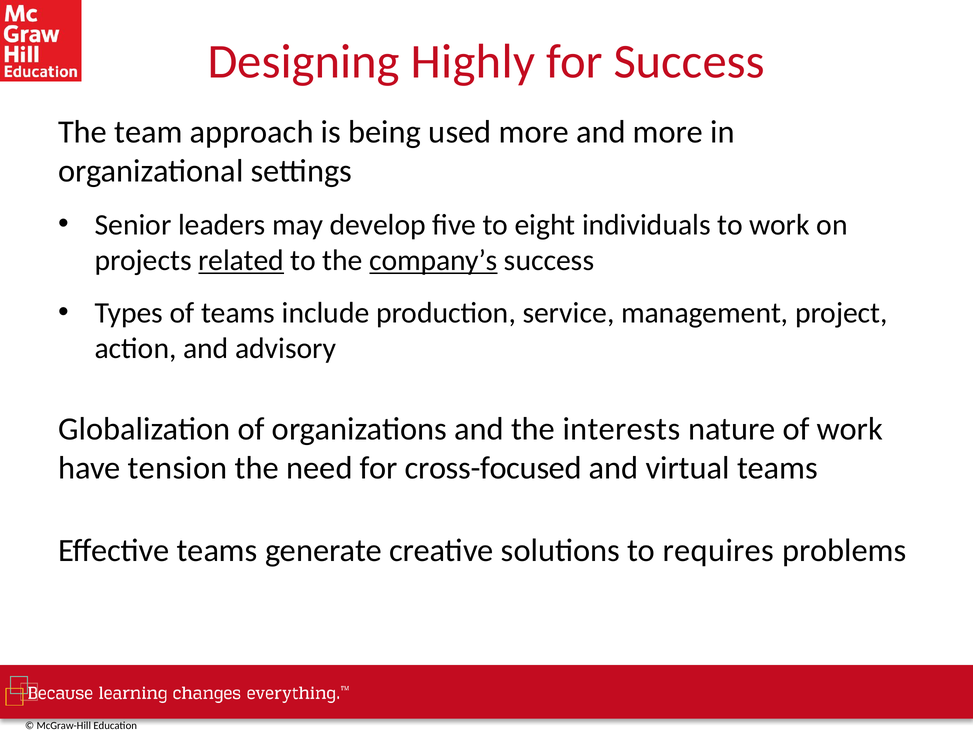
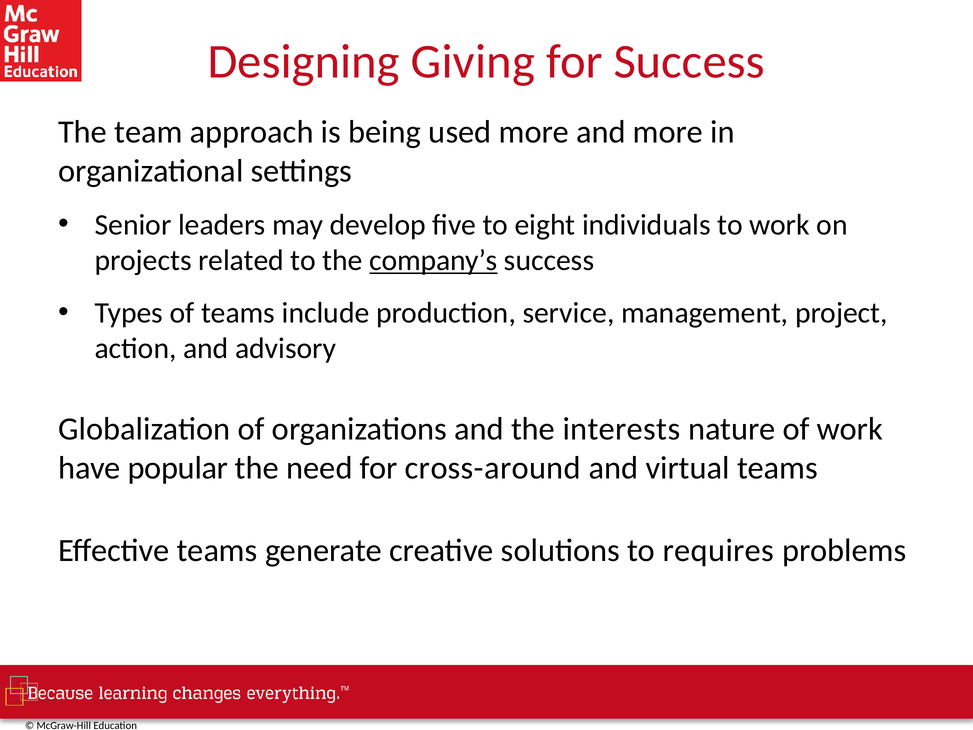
Highly: Highly -> Giving
related underline: present -> none
tension: tension -> popular
cross-focused: cross-focused -> cross-around
